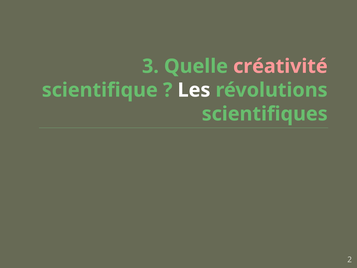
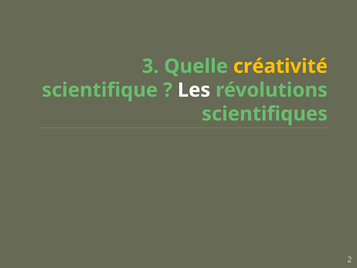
créativité colour: pink -> yellow
